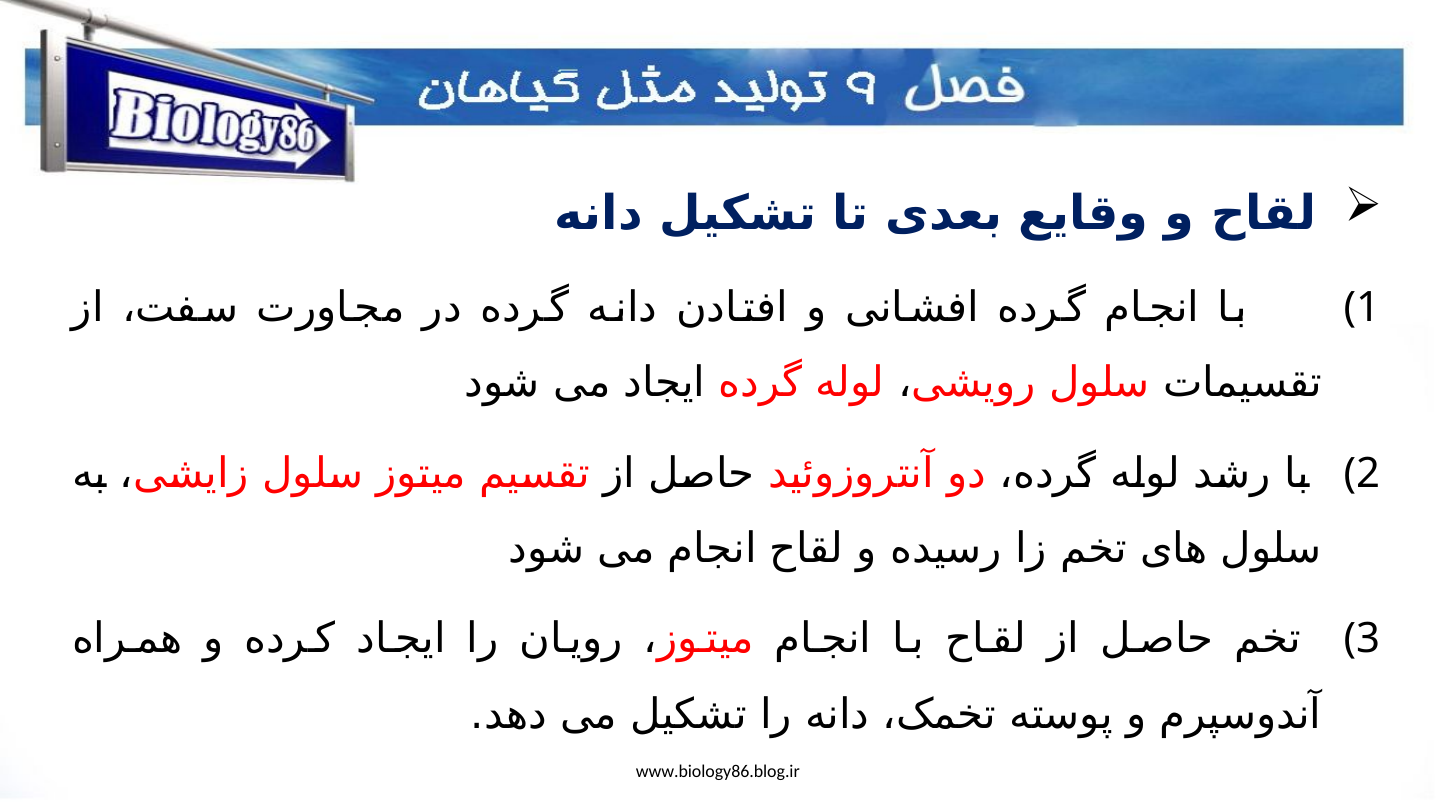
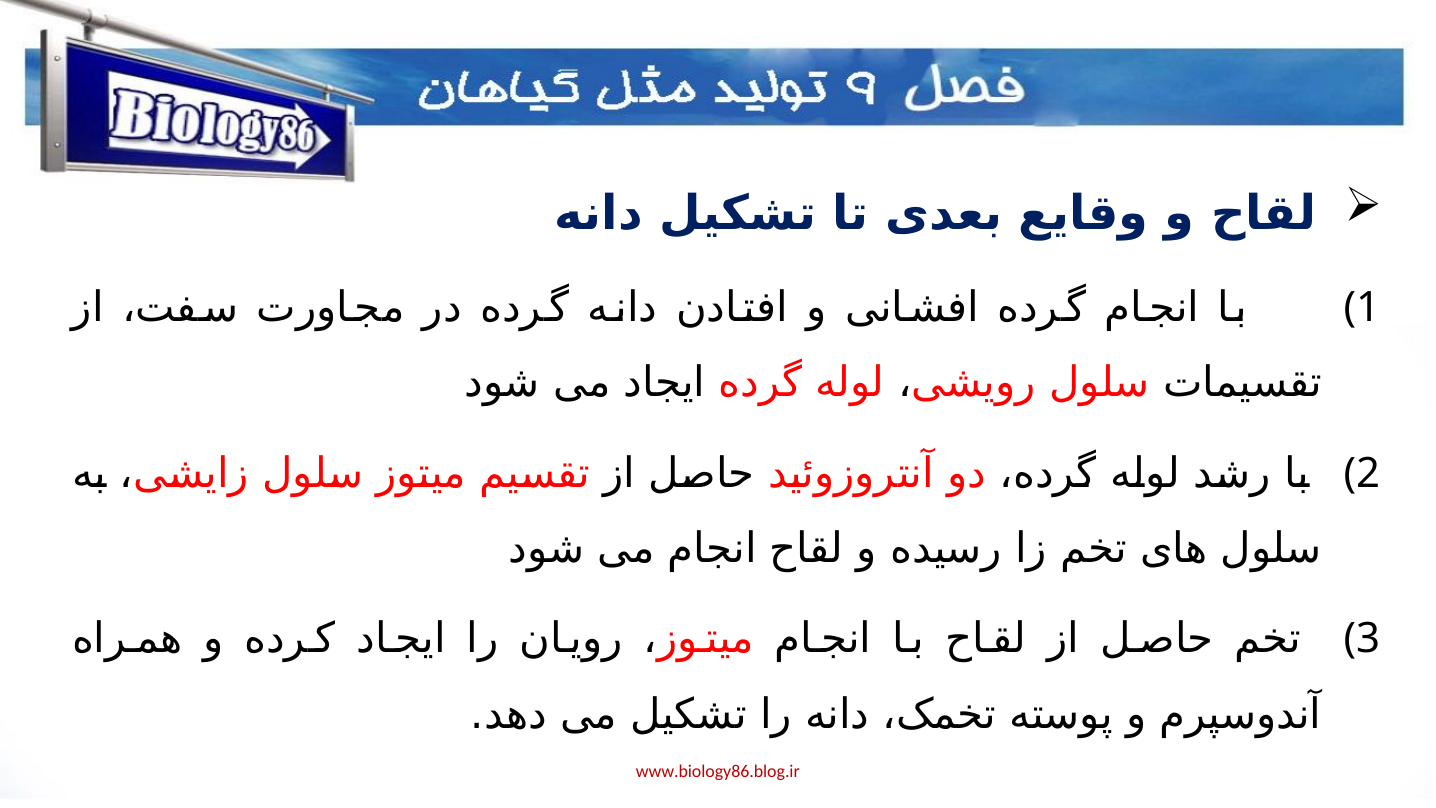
www.biology86.blog.ir colour: black -> red
